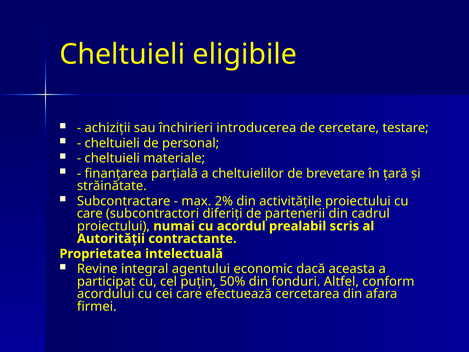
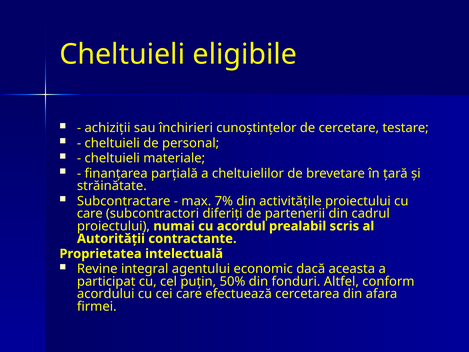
introducerea: introducerea -> cunoştinţelor
2%: 2% -> 7%
